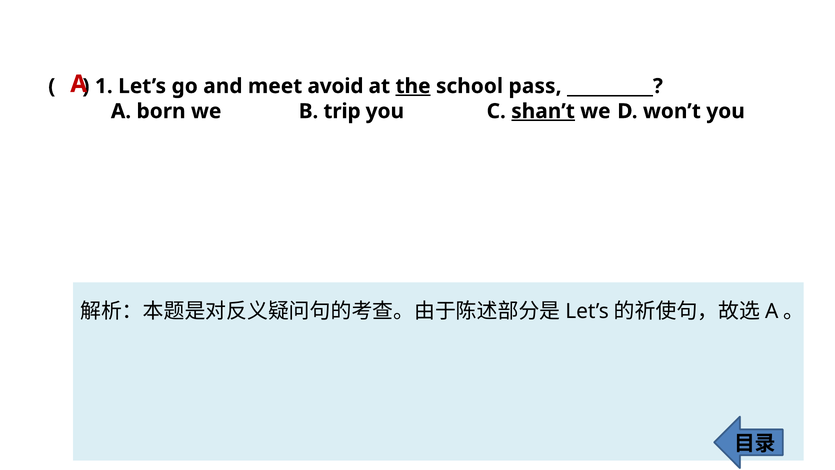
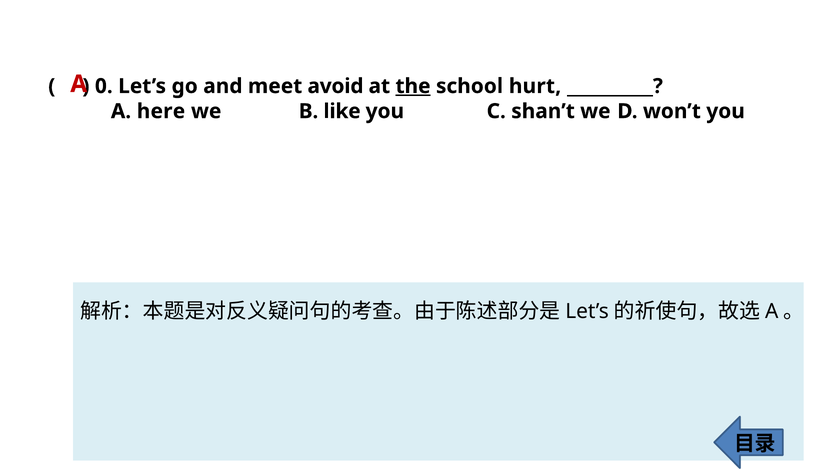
1: 1 -> 0
pass: pass -> hurt
born: born -> here
trip: trip -> like
shan’t underline: present -> none
